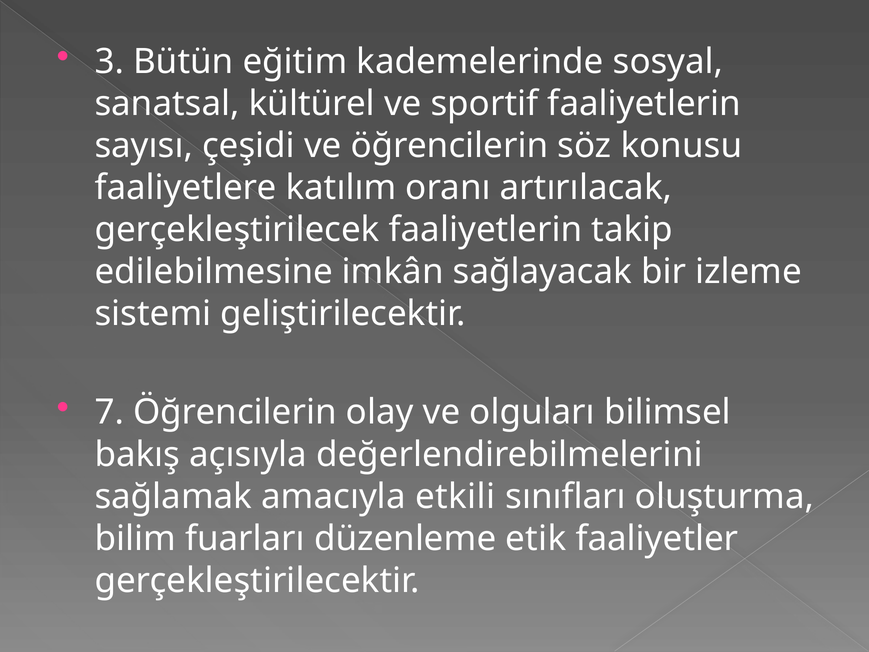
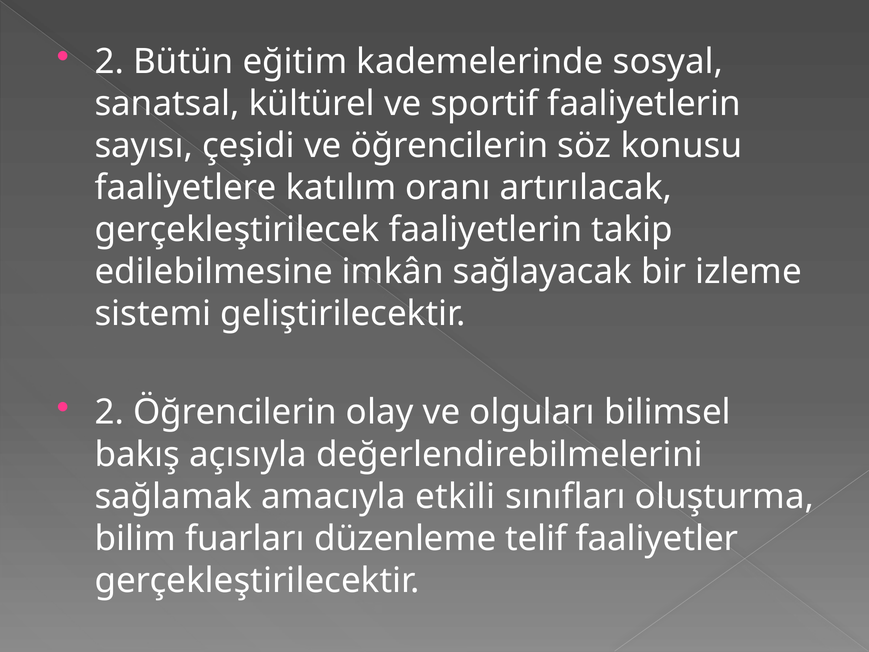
3 at (109, 62): 3 -> 2
7 at (109, 412): 7 -> 2
etik: etik -> telif
